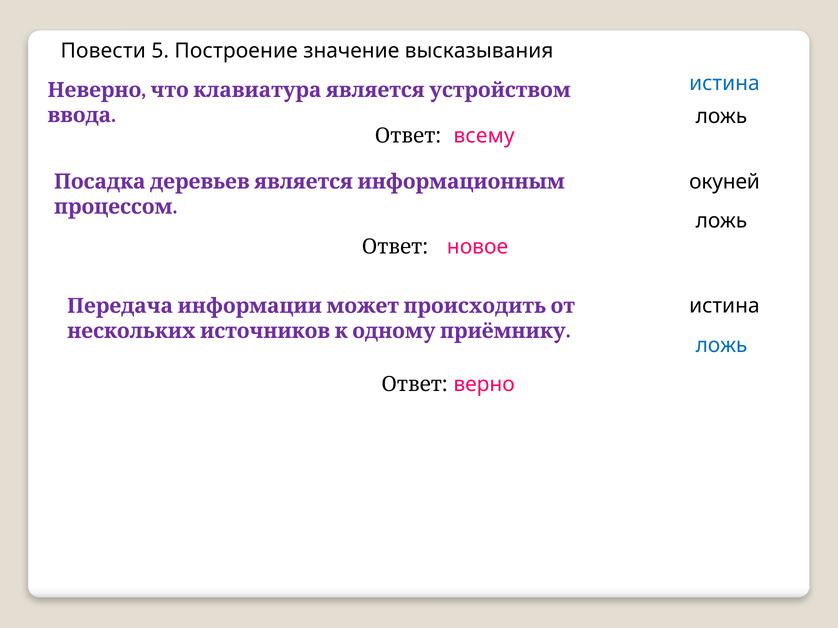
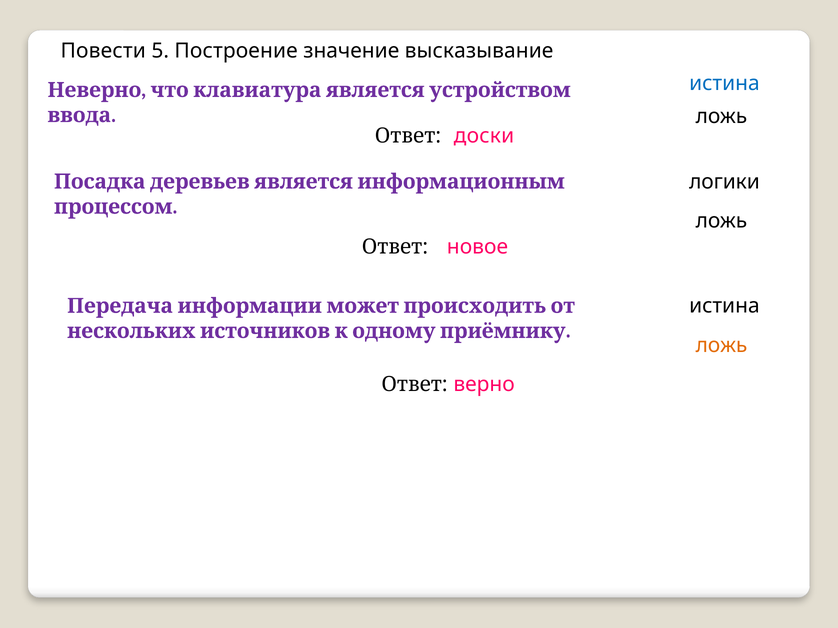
высказывания: высказывания -> высказывание
всему: всему -> доски
окуней: окуней -> логики
ложь at (722, 345) colour: blue -> orange
